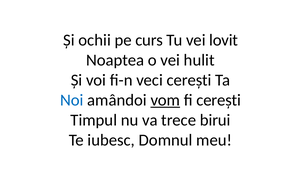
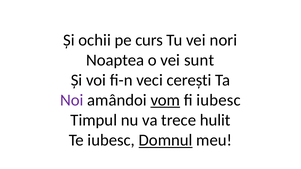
lovit: lovit -> nori
hulit: hulit -> sunt
Noi colour: blue -> purple
fi cerești: cerești -> iubesc
birui: birui -> hulit
Domnul underline: none -> present
